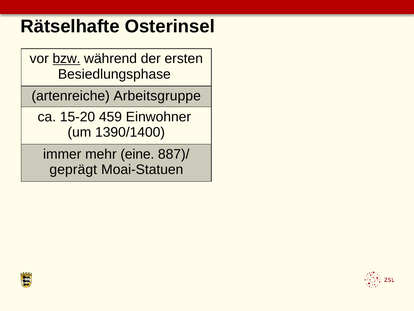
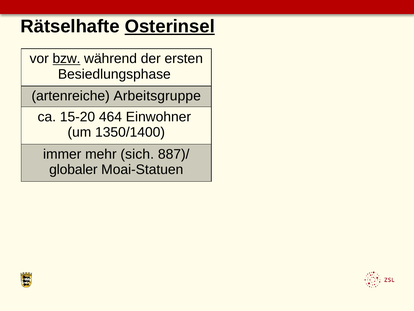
Osterinsel underline: none -> present
459: 459 -> 464
1390/1400: 1390/1400 -> 1350/1400
eine: eine -> sich
geprägt: geprägt -> globaler
